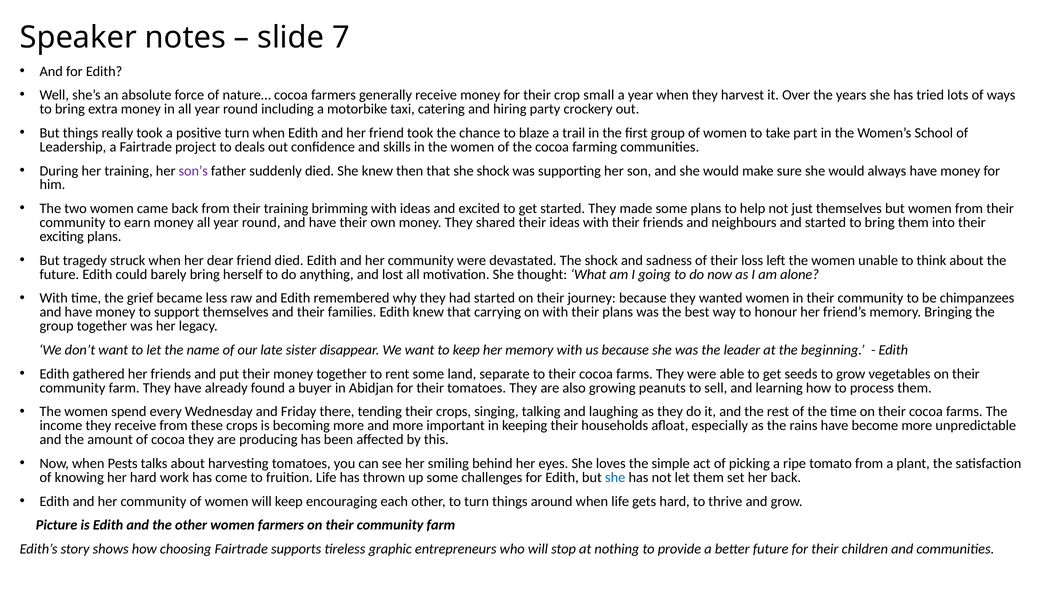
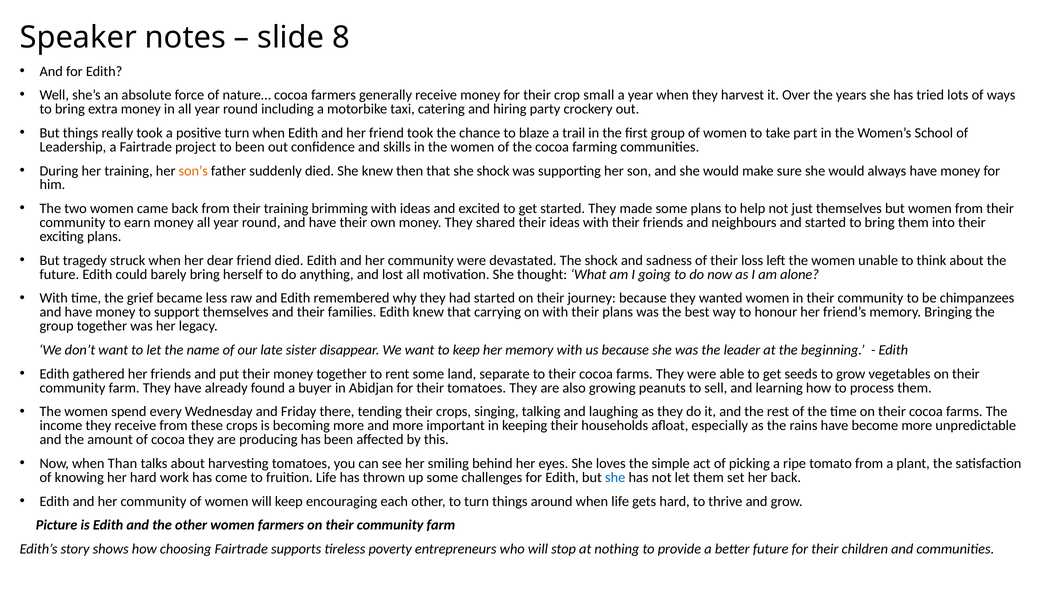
7: 7 -> 8
to deals: deals -> been
son’s colour: purple -> orange
Pests: Pests -> Than
graphic: graphic -> poverty
